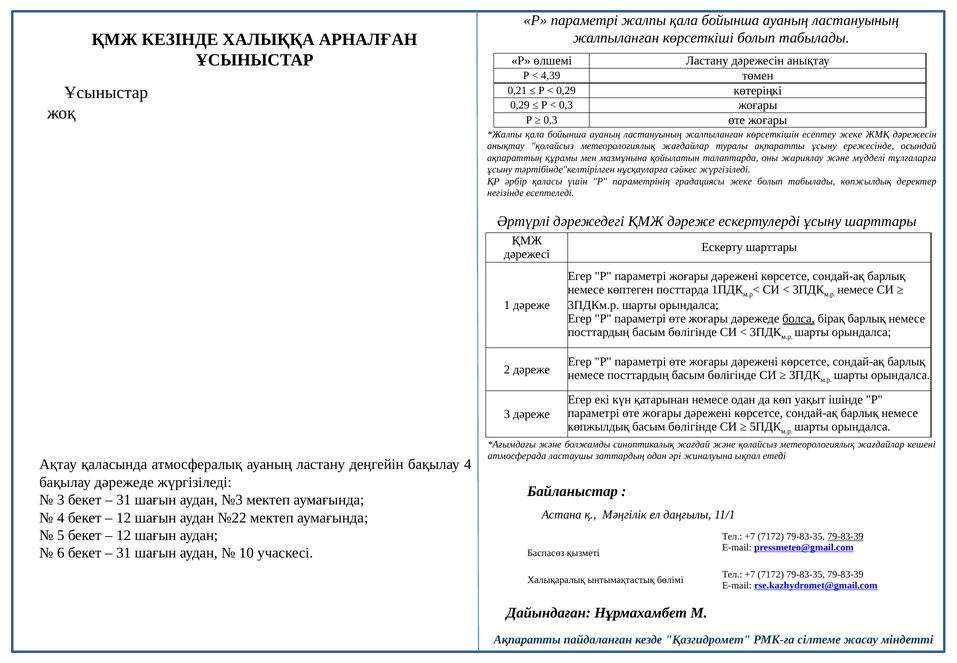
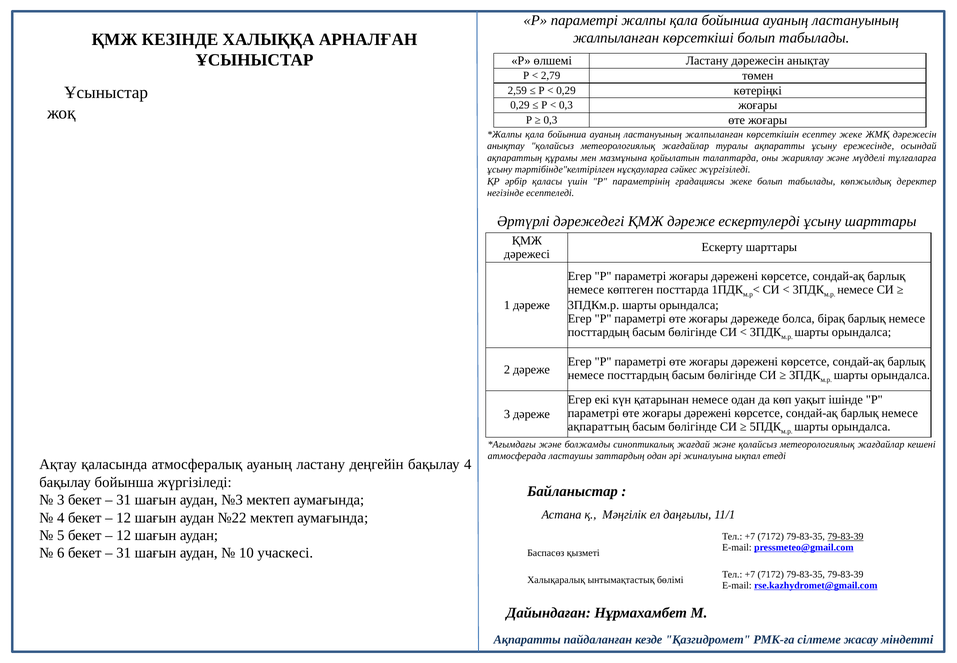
4,39: 4,39 -> 2,79
0,21: 0,21 -> 2,59
болса underline: present -> none
көпжылдық at (599, 426): көпжылдық -> ақпараттың
бақылау дәрежеде: дәрежеде -> бойынша
